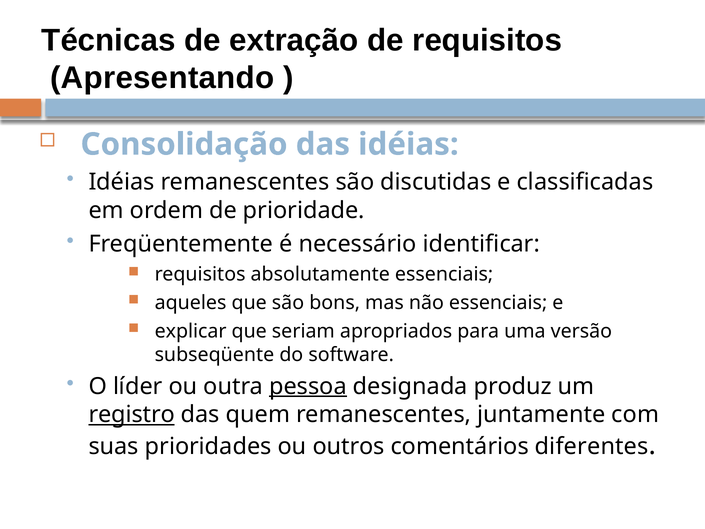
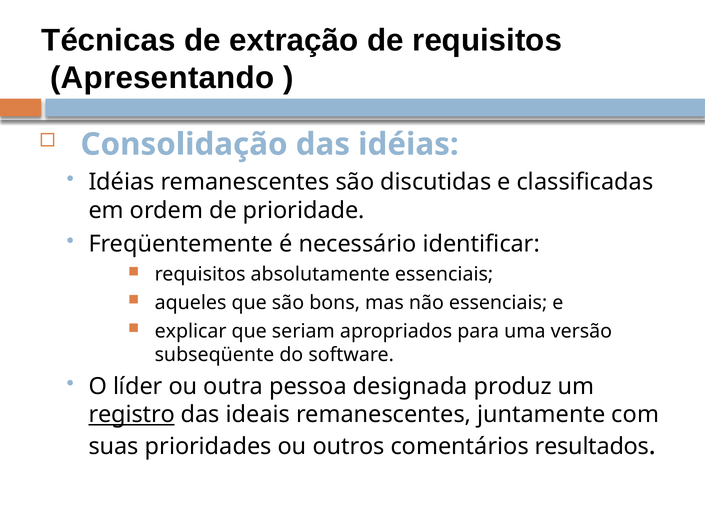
pessoa underline: present -> none
quem: quem -> ideais
diferentes: diferentes -> resultados
